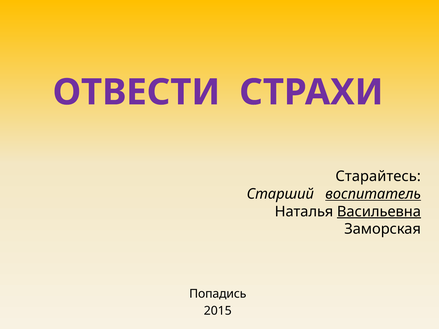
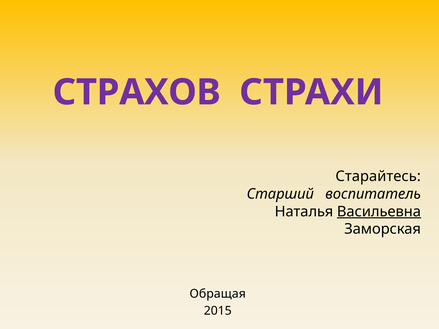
ОТВЕСТИ: ОТВЕСТИ -> СТРАХОВ
воспитатель underline: present -> none
Попадись: Попадись -> Обращая
